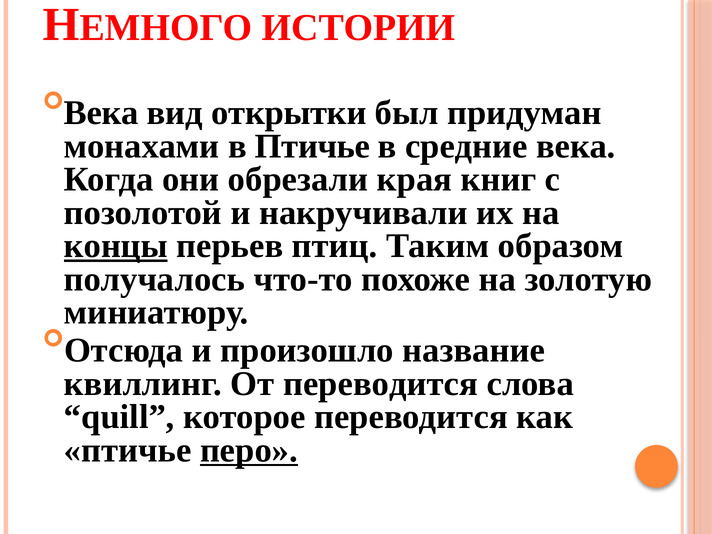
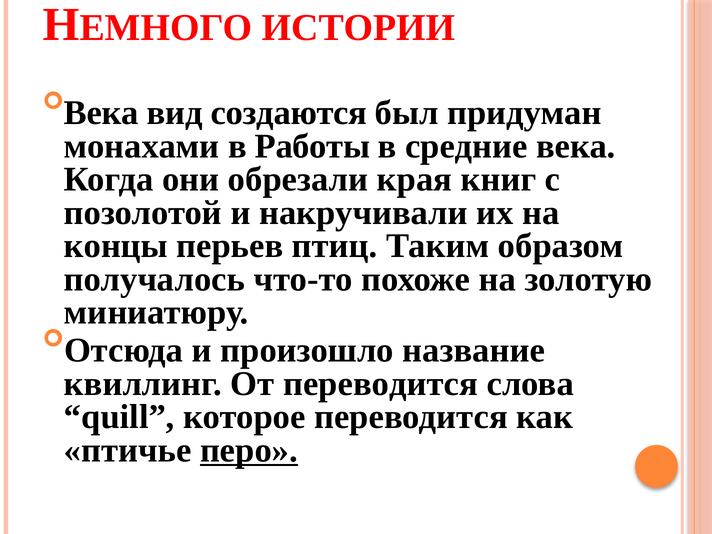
открытки: открытки -> создаются
в Птичье: Птичье -> Работы
концы underline: present -> none
